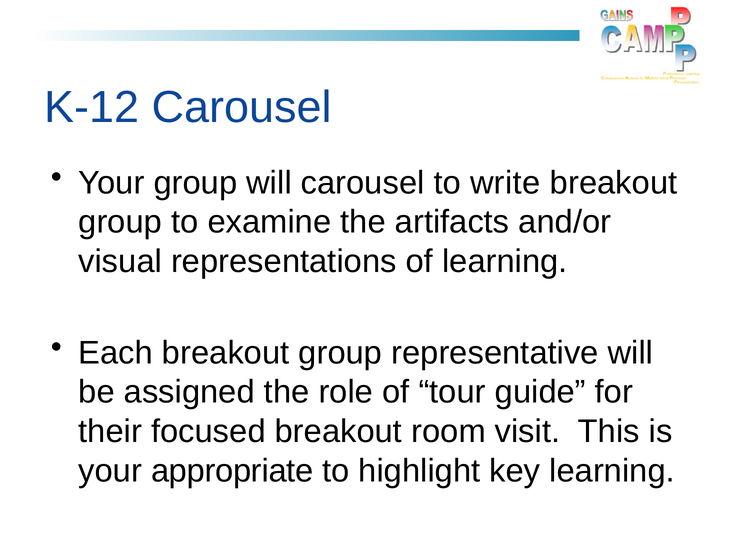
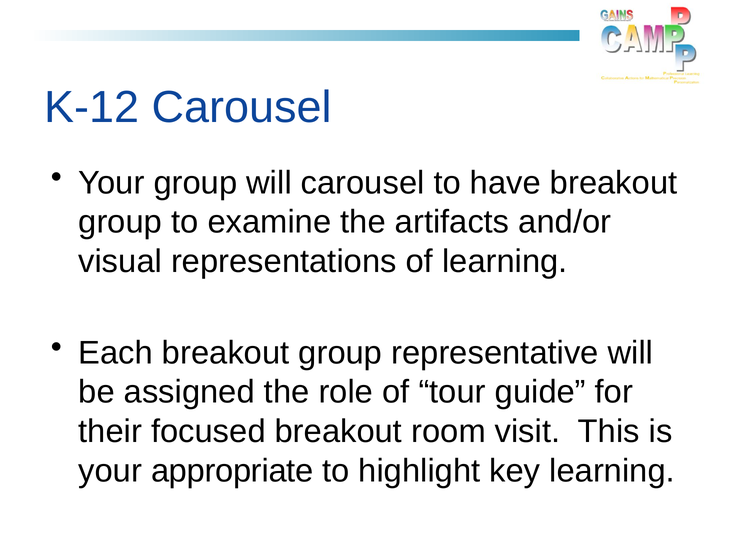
write: write -> have
